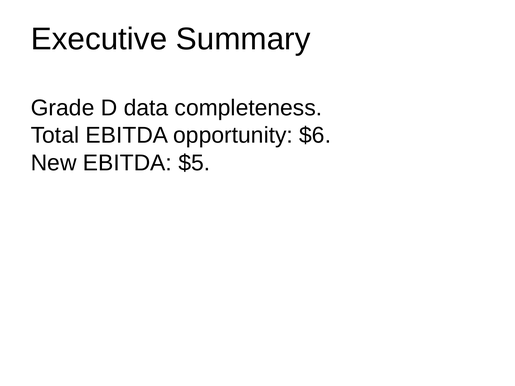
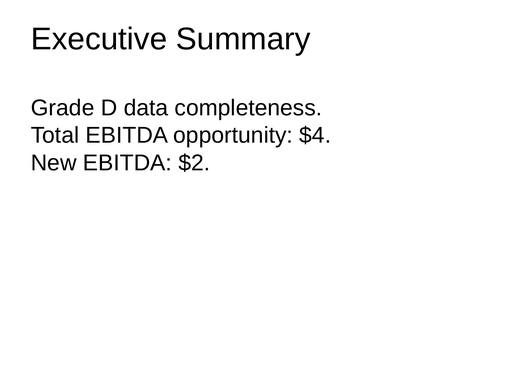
$6: $6 -> $4
$5: $5 -> $2
